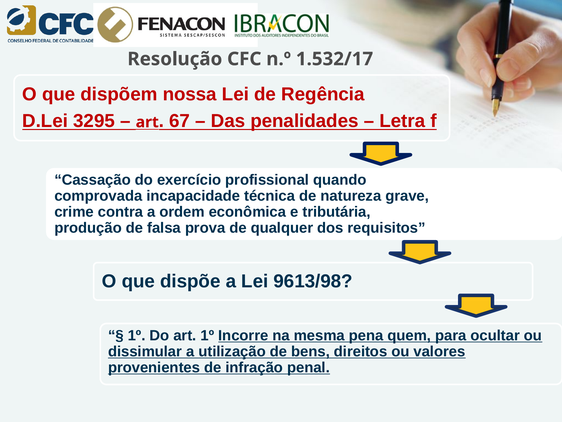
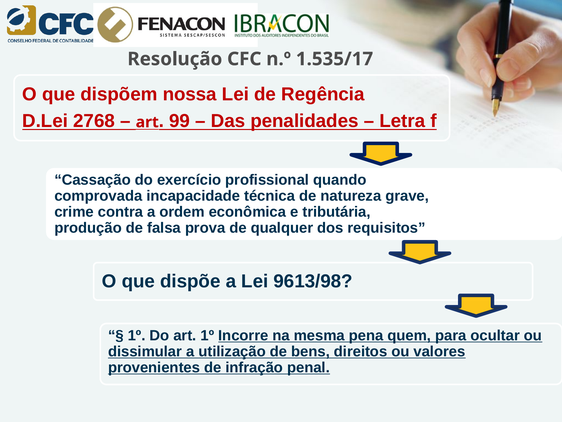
1.532/17: 1.532/17 -> 1.535/17
3295: 3295 -> 2768
67: 67 -> 99
